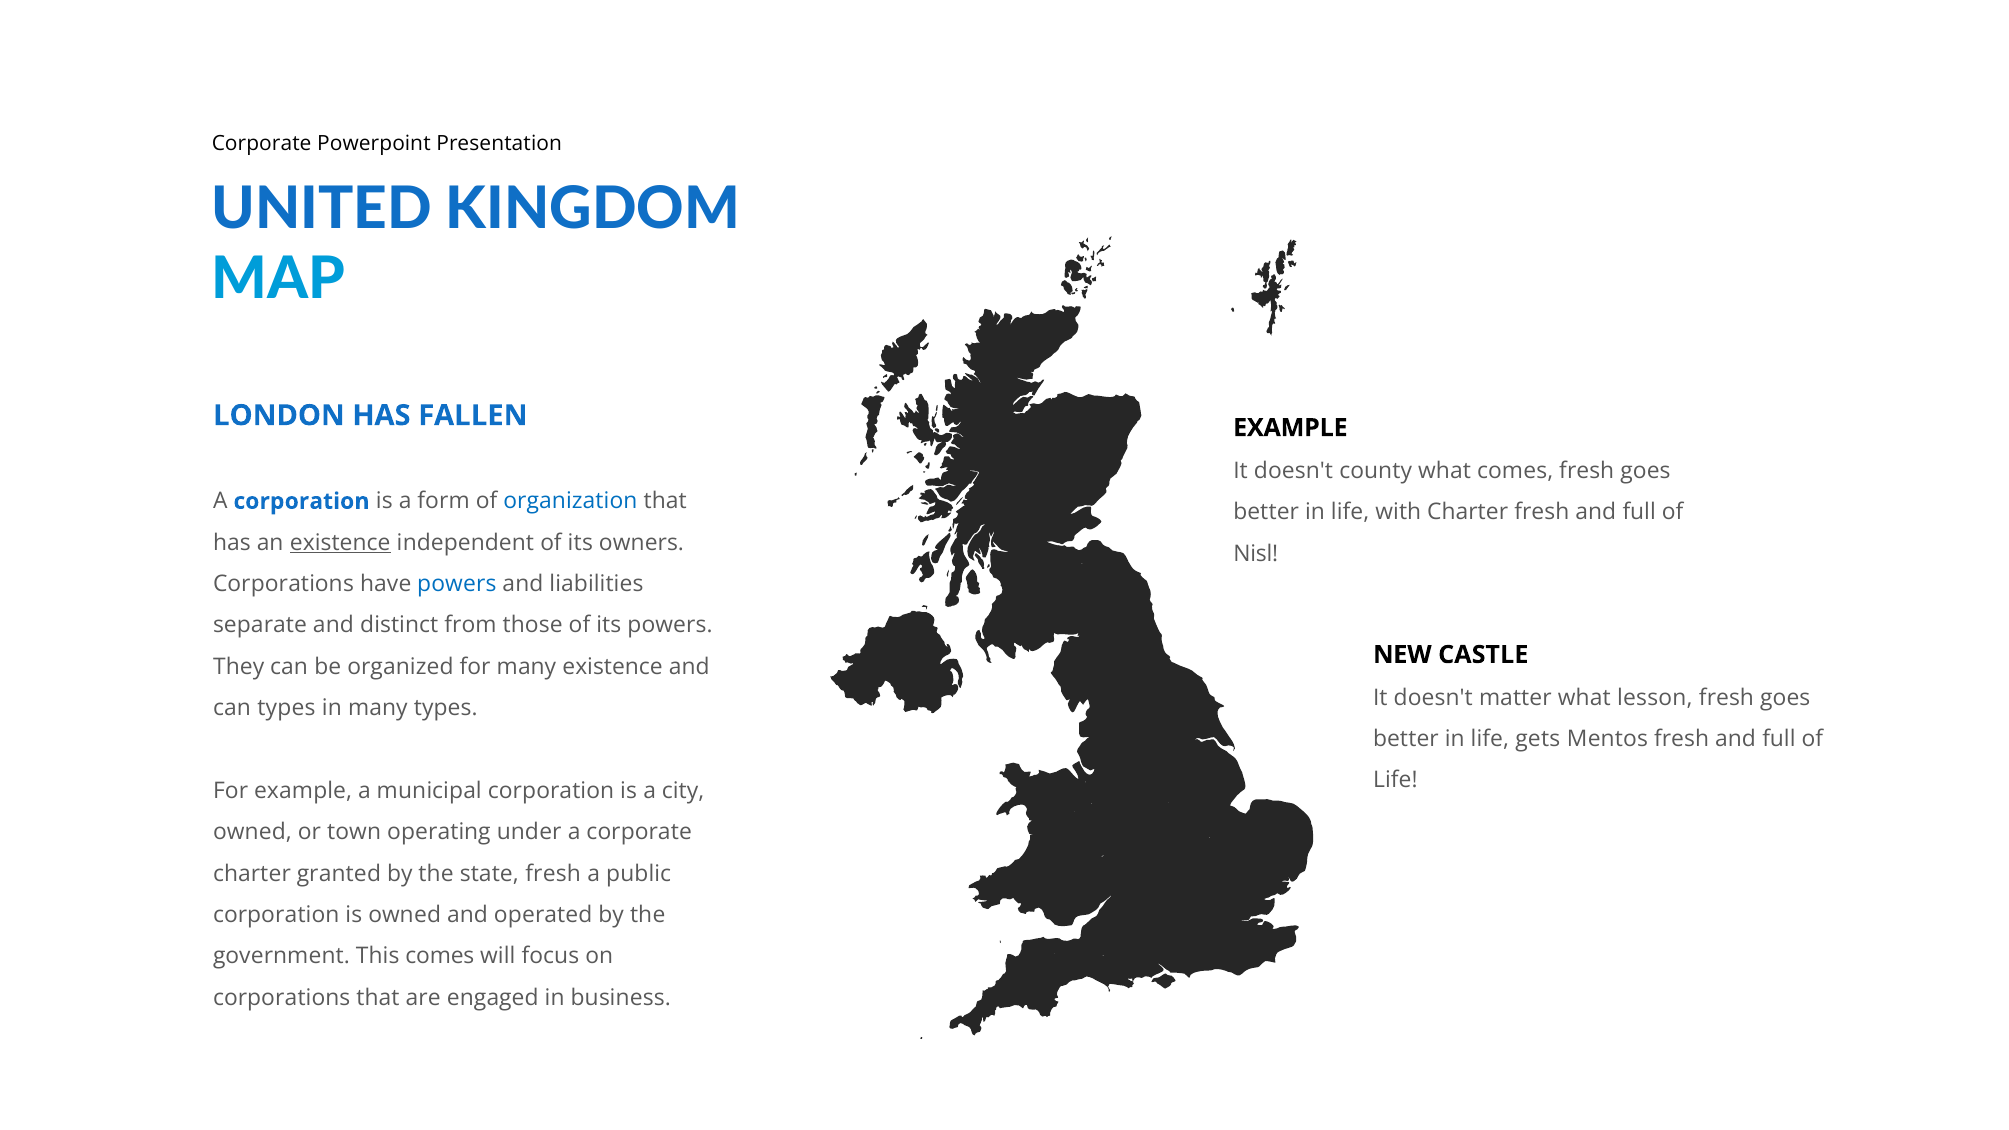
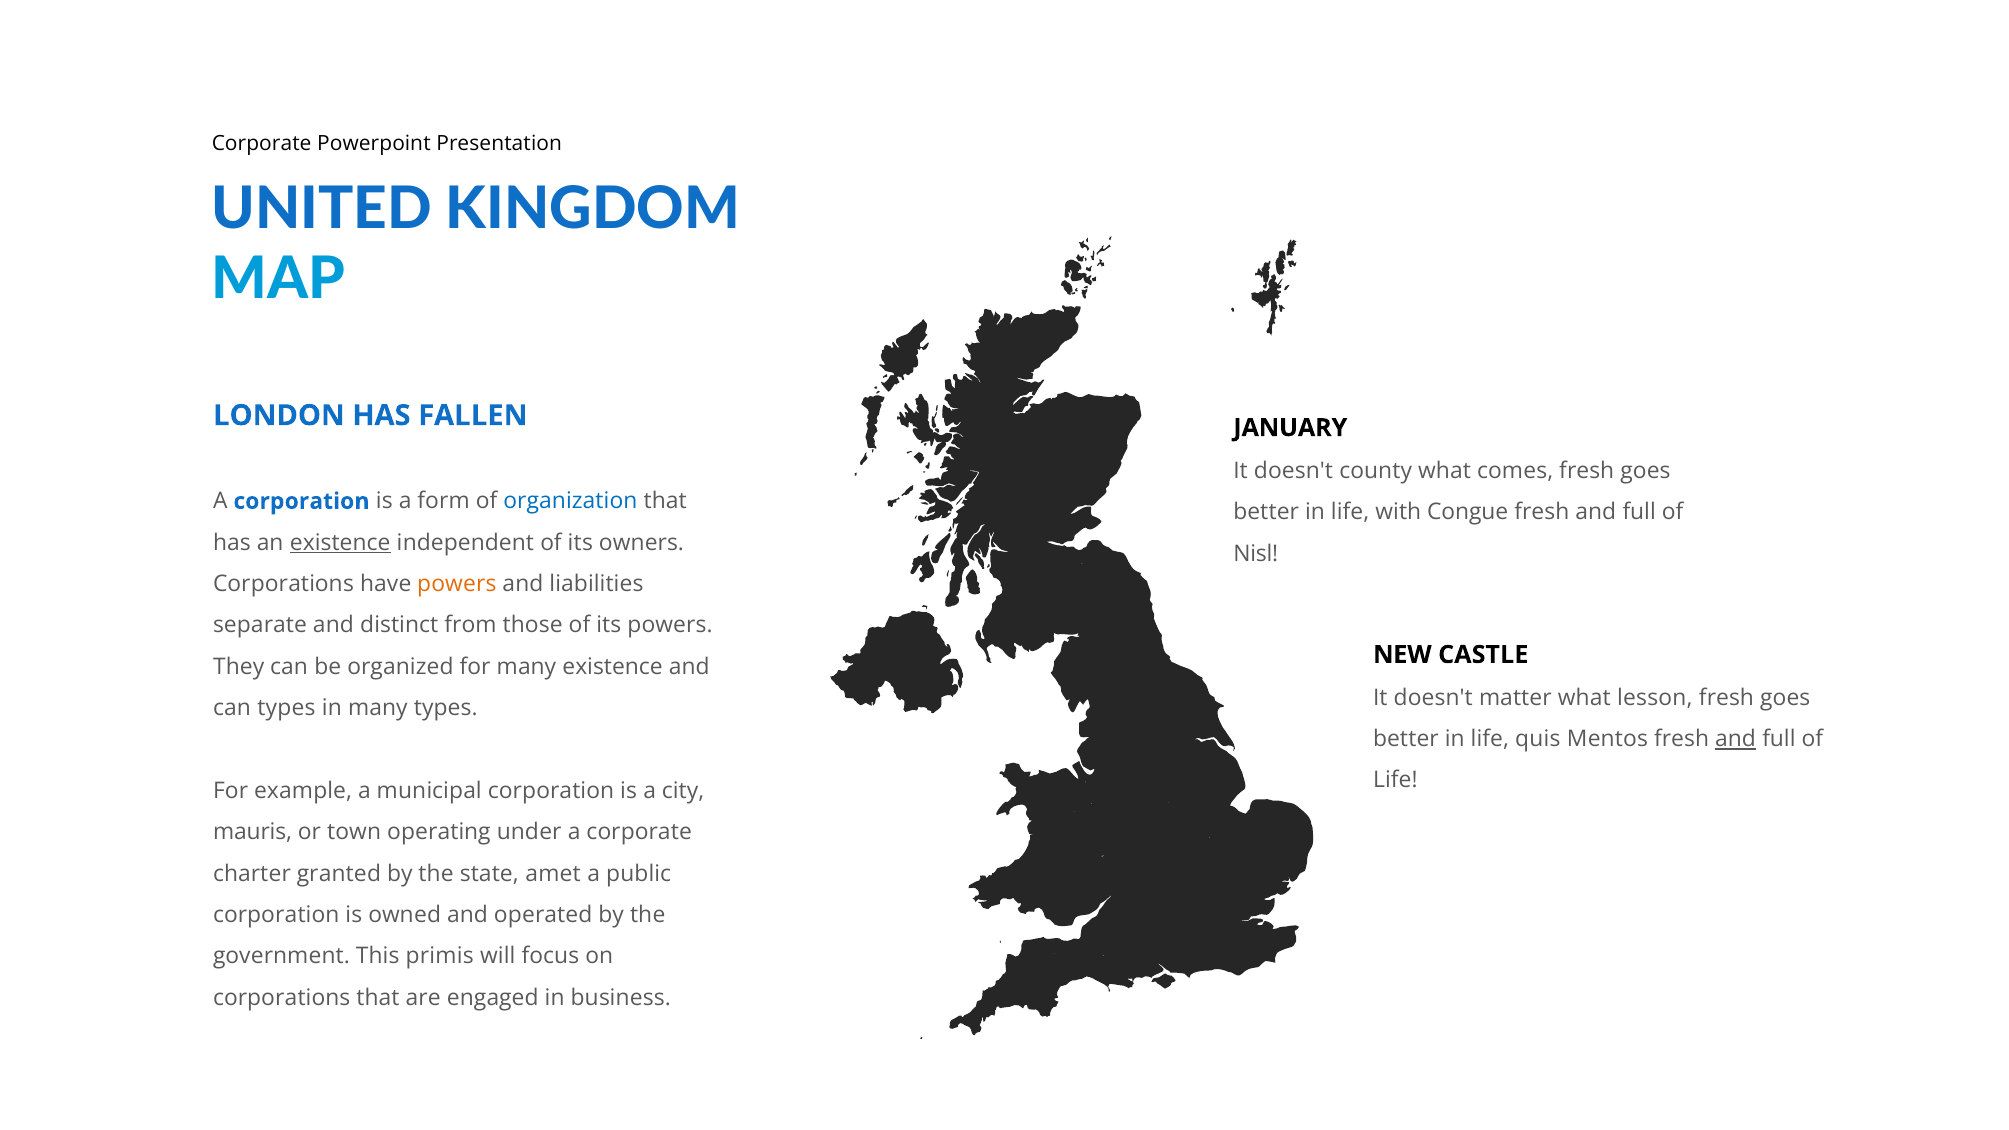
EXAMPLE at (1290, 428): EXAMPLE -> JANUARY
with Charter: Charter -> Congue
powers at (457, 584) colour: blue -> orange
gets: gets -> quis
and at (1736, 739) underline: none -> present
owned at (252, 832): owned -> mauris
state fresh: fresh -> amet
This comes: comes -> primis
